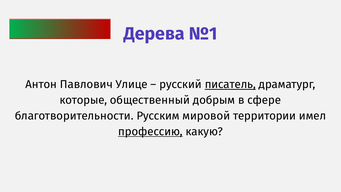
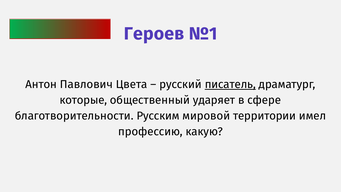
Дерева: Дерева -> Героев
Улице: Улице -> Цвета
добрым: добрым -> ударяет
профессию underline: present -> none
